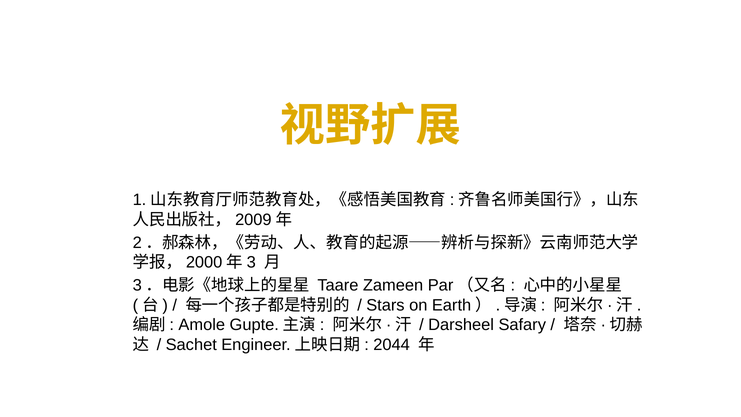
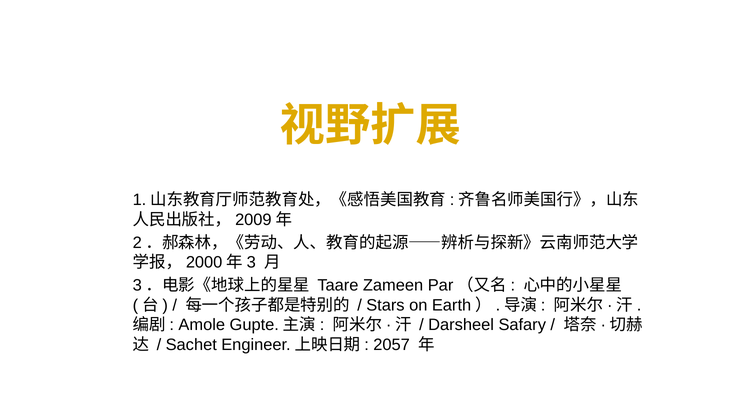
2044: 2044 -> 2057
